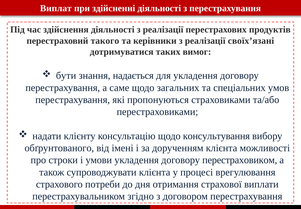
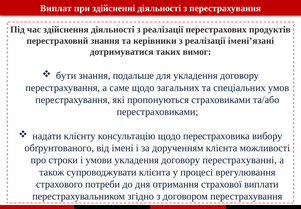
перестраховий такого: такого -> знання
своїх’язані: своїх’язані -> імені’язані
надається: надається -> подальше
консультування: консультування -> перестраховика
перестраховиком: перестраховиком -> перестрахуванні
